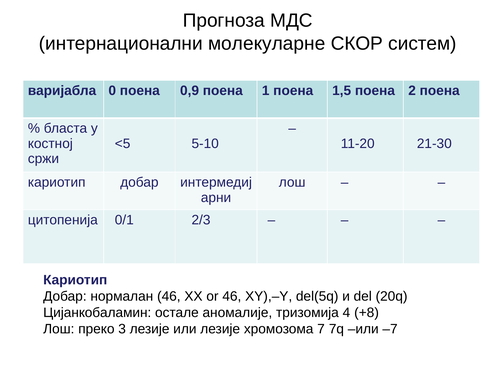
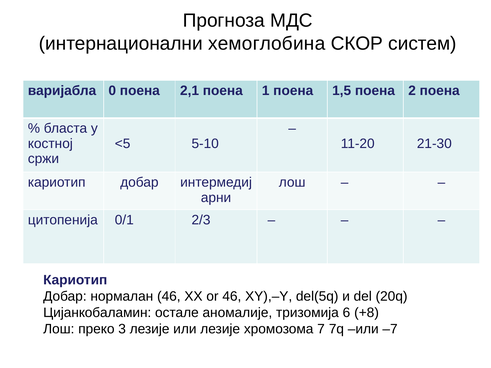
молекуларне: молекуларне -> хемоглобина
0,9: 0,9 -> 2,1
4: 4 -> 6
